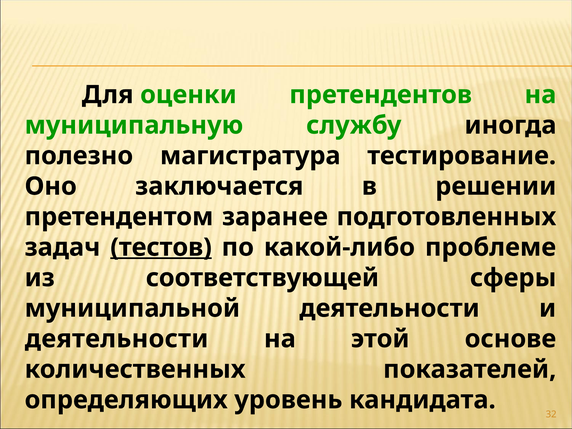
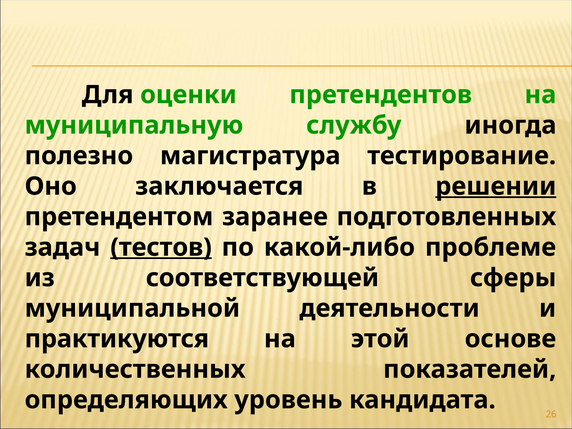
решении underline: none -> present
деятельности at (117, 339): деятельности -> практикуются
32: 32 -> 26
